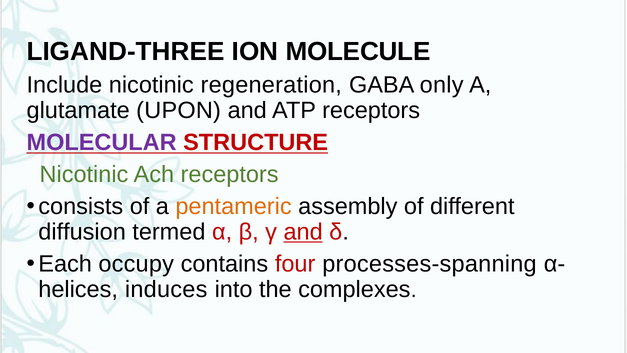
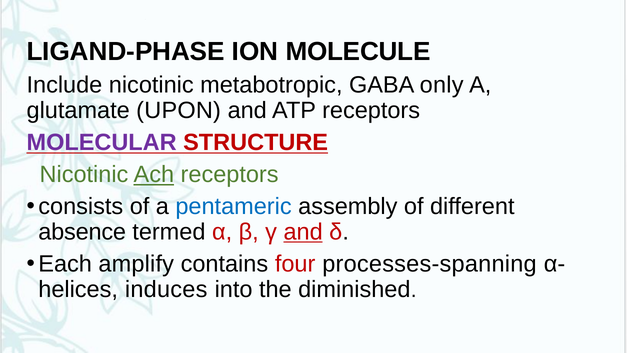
LIGAND-THREE: LIGAND-THREE -> LIGAND-PHASE
regeneration: regeneration -> metabotropic
Ach underline: none -> present
pentameric colour: orange -> blue
diffusion: diffusion -> absence
occupy: occupy -> amplify
complexes: complexes -> diminished
